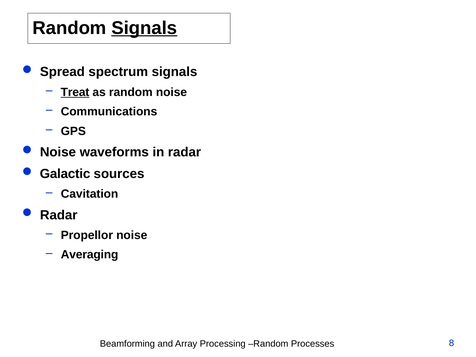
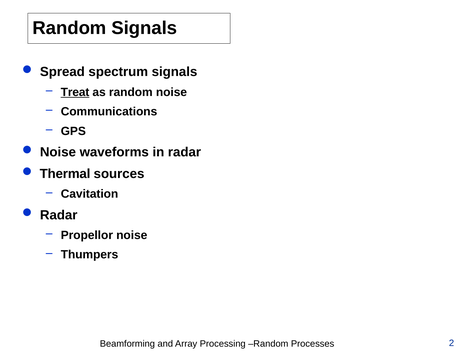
Signals at (144, 28) underline: present -> none
Galactic: Galactic -> Thermal
Averaging: Averaging -> Thumpers
8: 8 -> 2
